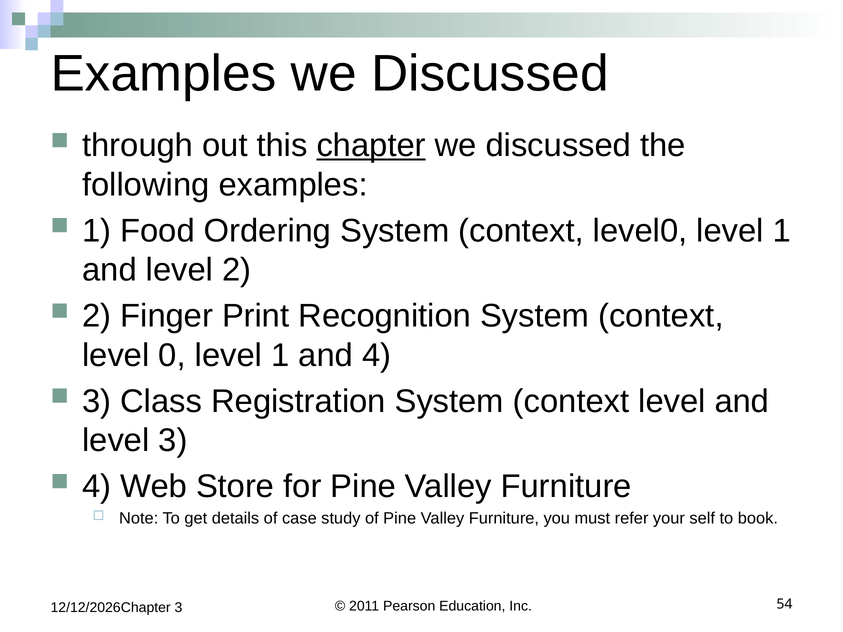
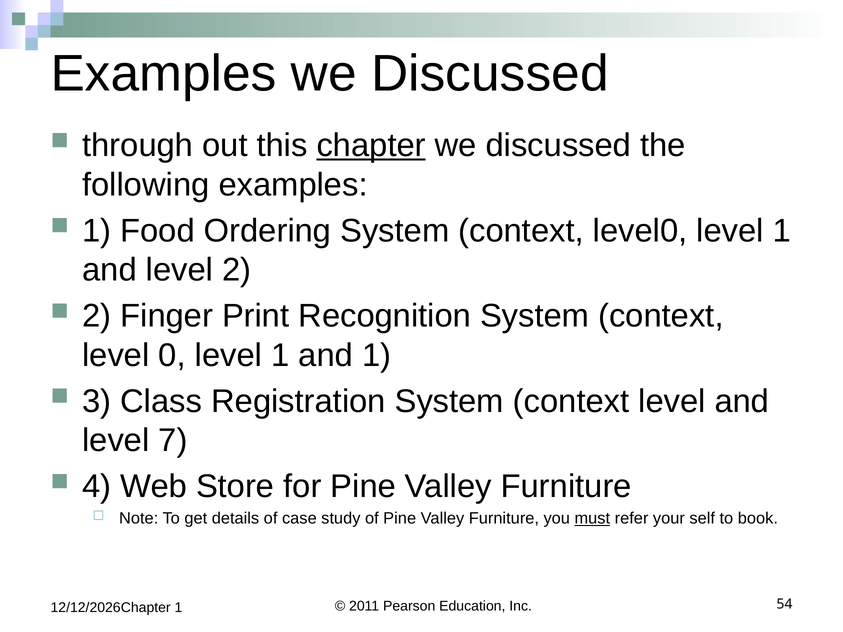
and 4: 4 -> 1
level 3: 3 -> 7
must underline: none -> present
3 at (178, 608): 3 -> 1
